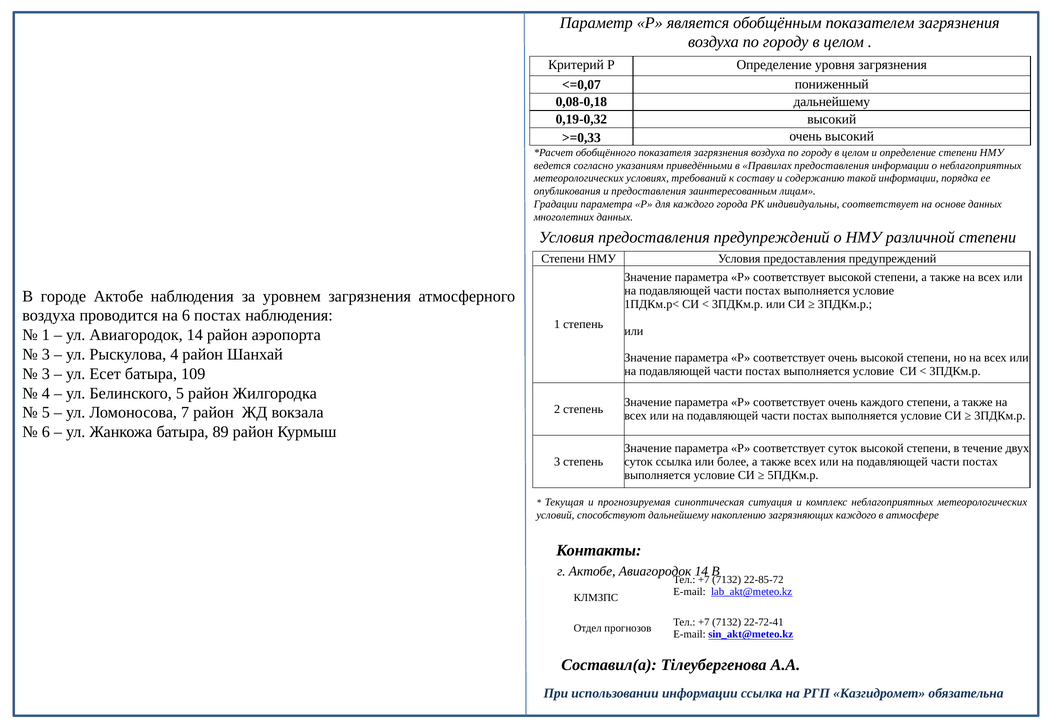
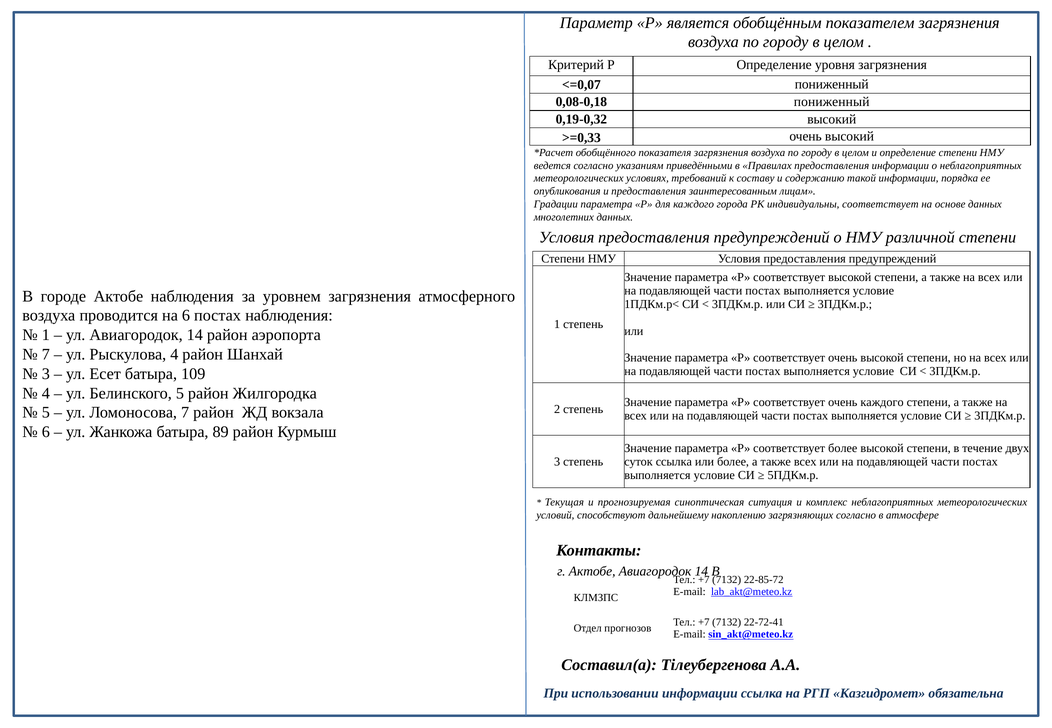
0,08-0,18 дальнейшему: дальнейшему -> пониженный
3 at (46, 355): 3 -> 7
соответствует суток: суток -> более
загрязняющих каждого: каждого -> согласно
